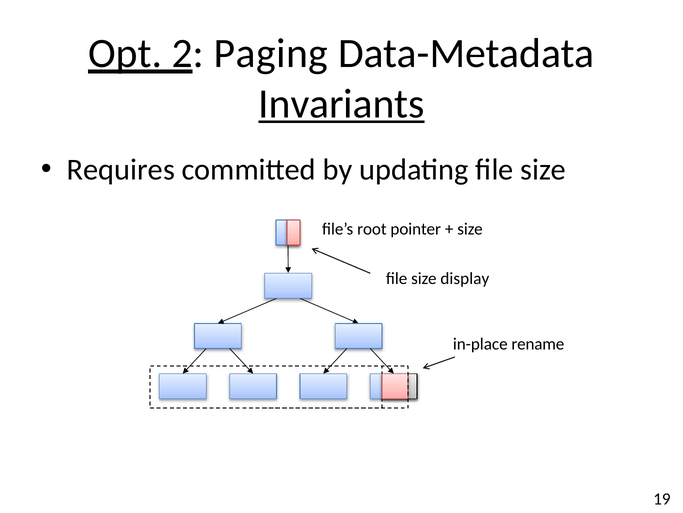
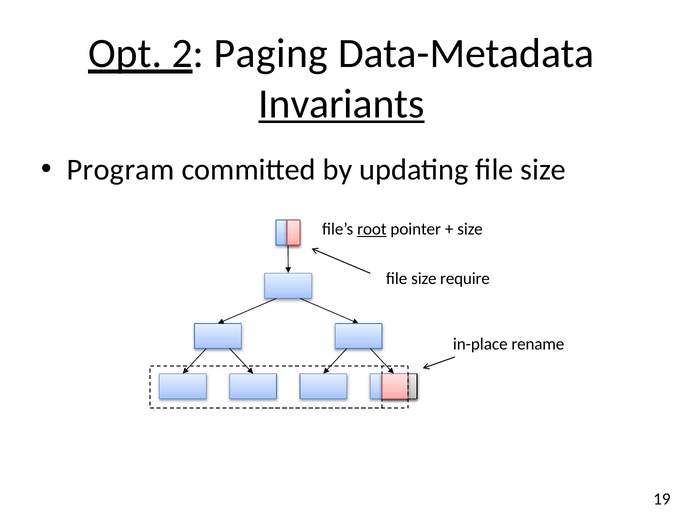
Requires: Requires -> Program
root underline: none -> present
display: display -> require
